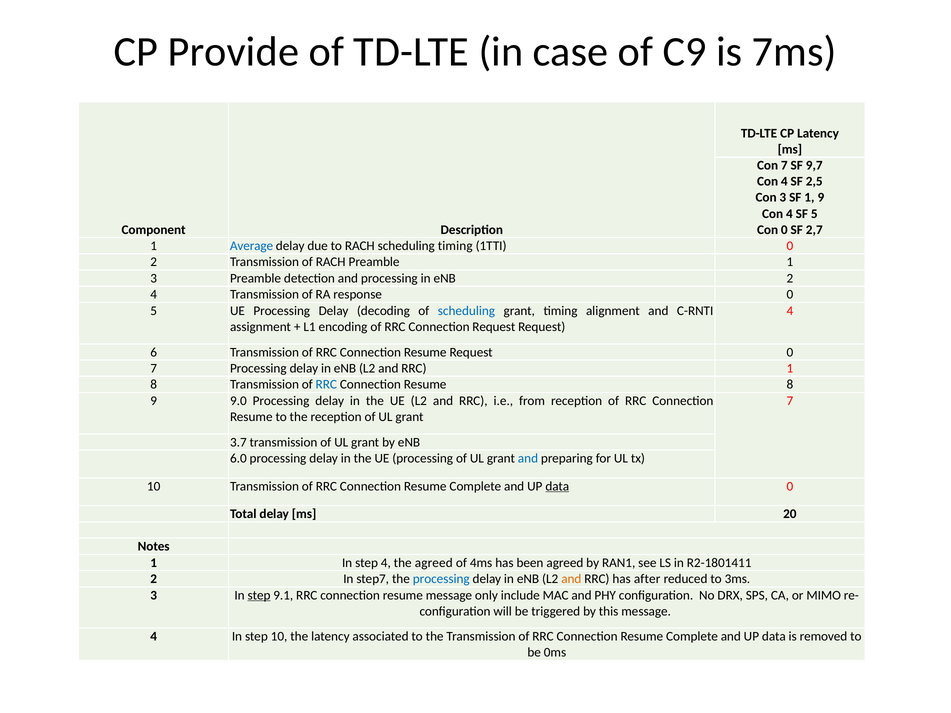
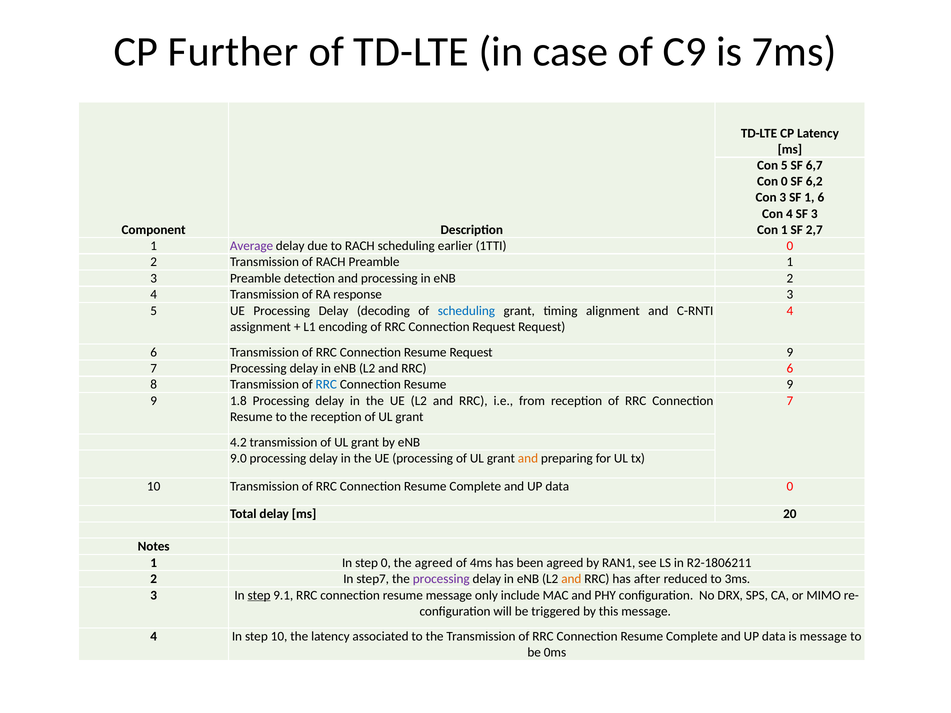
Provide: Provide -> Further
Con 7: 7 -> 5
9,7: 9,7 -> 6,7
4 at (784, 182): 4 -> 0
2,5: 2,5 -> 6,2
1 9: 9 -> 6
SF 5: 5 -> 3
Con 0: 0 -> 1
Average colour: blue -> purple
scheduling timing: timing -> earlier
response 0: 0 -> 3
Request 0: 0 -> 9
RRC 1: 1 -> 6
Resume 8: 8 -> 9
9.0: 9.0 -> 1.8
3.7: 3.7 -> 4.2
6.0: 6.0 -> 9.0
and at (528, 459) colour: blue -> orange
data at (557, 486) underline: present -> none
step 4: 4 -> 0
R2-1801411: R2-1801411 -> R2-1806211
processing at (441, 579) colour: blue -> purple
is removed: removed -> message
